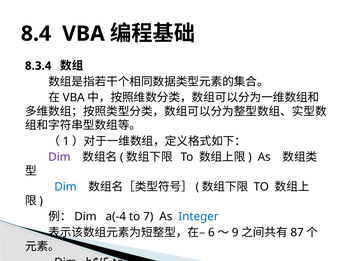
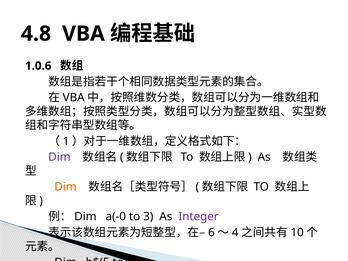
8.4: 8.4 -> 4.8
8.3.4: 8.3.4 -> 1.0.6
Dim at (65, 187) colour: blue -> orange
a(-4: a(-4 -> a(-0
7: 7 -> 3
Integer colour: blue -> purple
9: 9 -> 4
87: 87 -> 10
